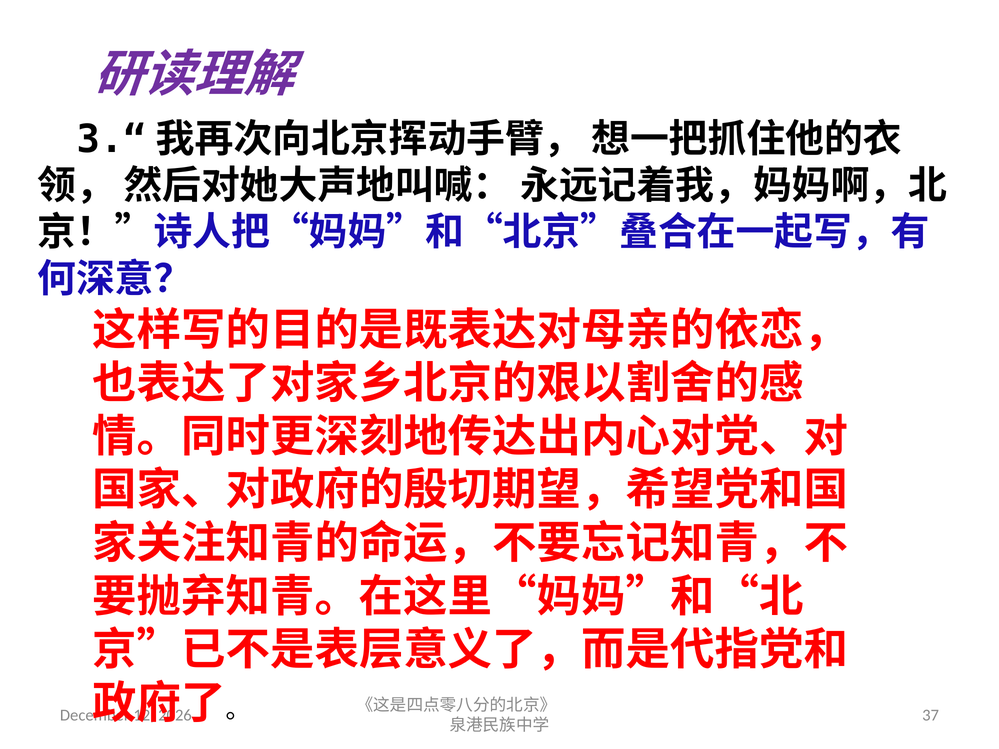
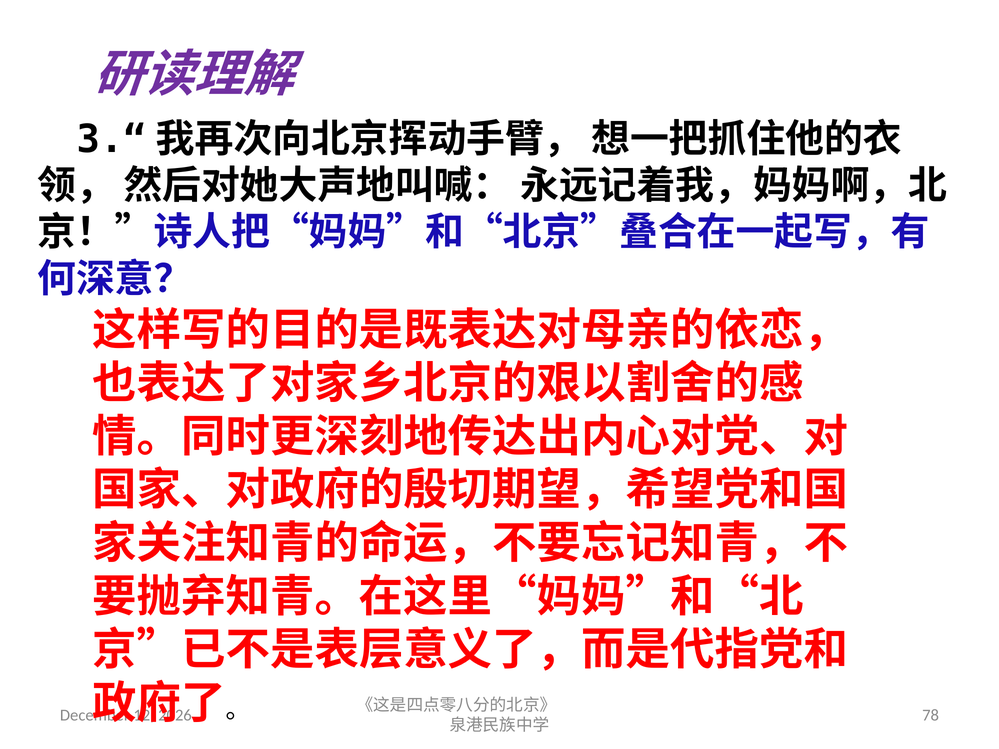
37: 37 -> 78
